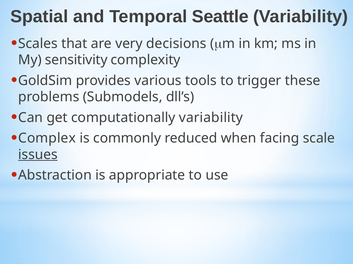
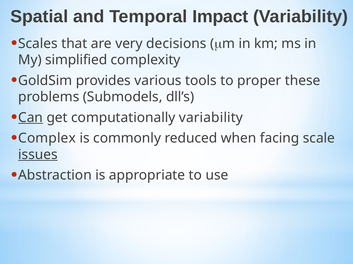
Seattle: Seattle -> Impact
sensitivity: sensitivity -> simplified
trigger: trigger -> proper
Can underline: none -> present
